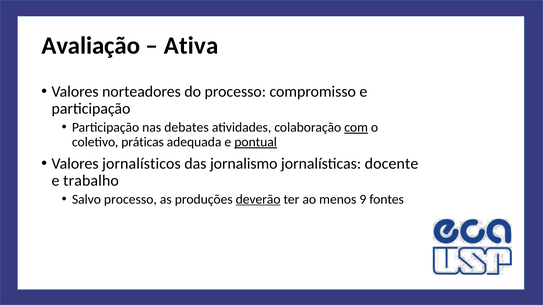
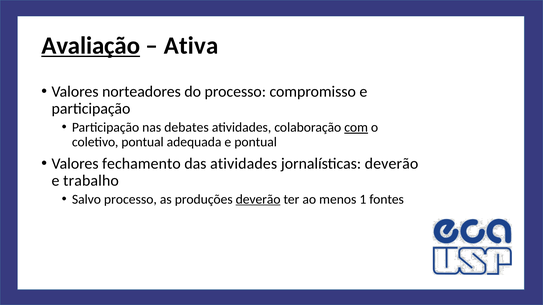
Avaliação underline: none -> present
coletivo práticas: práticas -> pontual
pontual at (256, 142) underline: present -> none
jornalísticos: jornalísticos -> fechamento
das jornalismo: jornalismo -> atividades
jornalísticas docente: docente -> deverão
9: 9 -> 1
